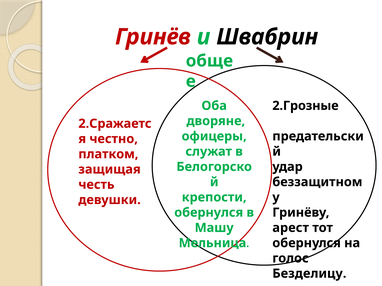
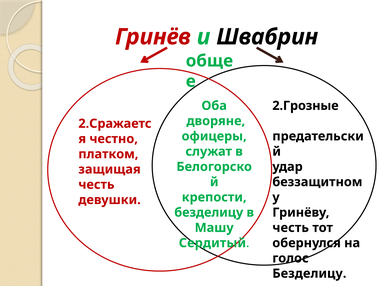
обернулся at (209, 213): обернулся -> безделицу
арест at (291, 228): арест -> честь
Мельница: Мельница -> Сердитый
